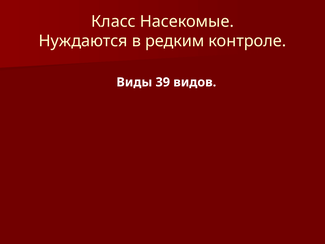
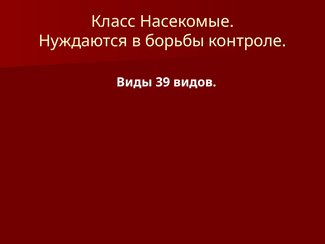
редким: редким -> борьбы
